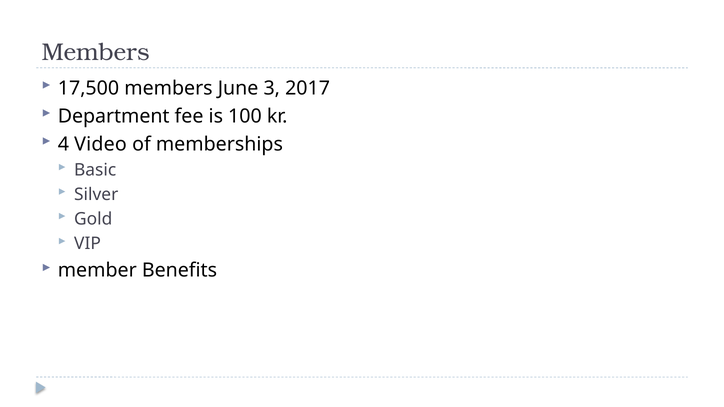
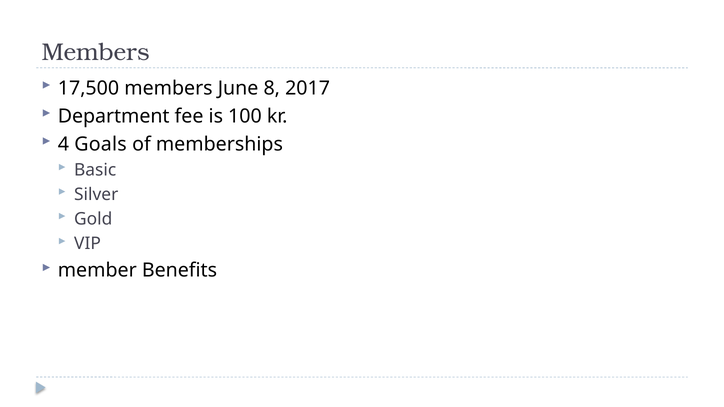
3: 3 -> 8
Video: Video -> Goals
